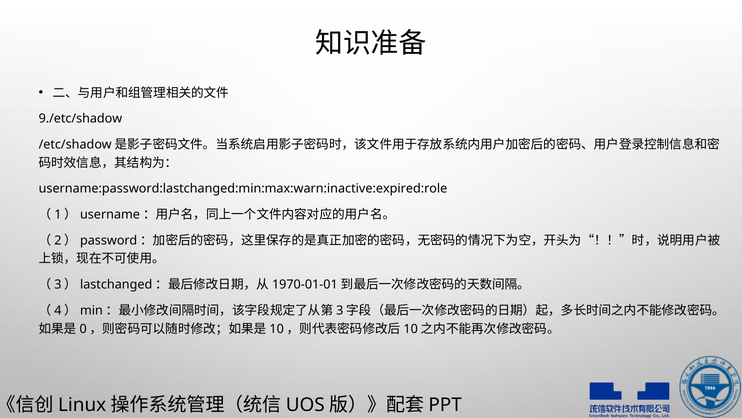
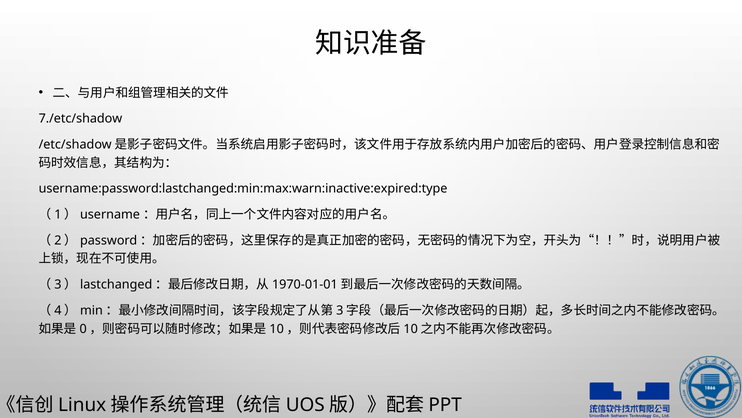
9./etc/shadow: 9./etc/shadow -> 7./etc/shadow
username:password:lastchanged:min:max:warn:inactive:expired:role: username:password:lastchanged:min:max:warn:inactive:expired:role -> username:password:lastchanged:min:max:warn:inactive:expired:type
